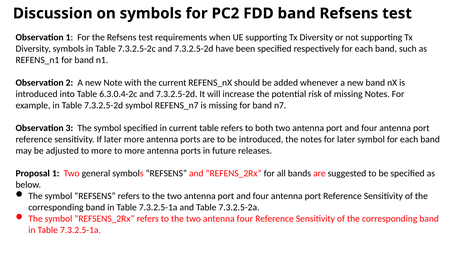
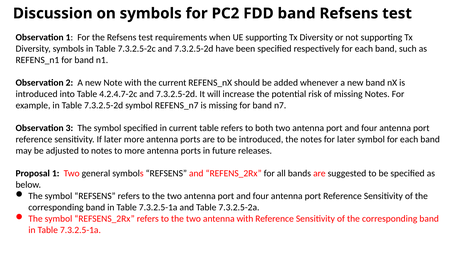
6.3.0.4-2c: 6.3.0.4-2c -> 4.2.4.7-2c
adjusted to more: more -> notes
antenna four: four -> with
